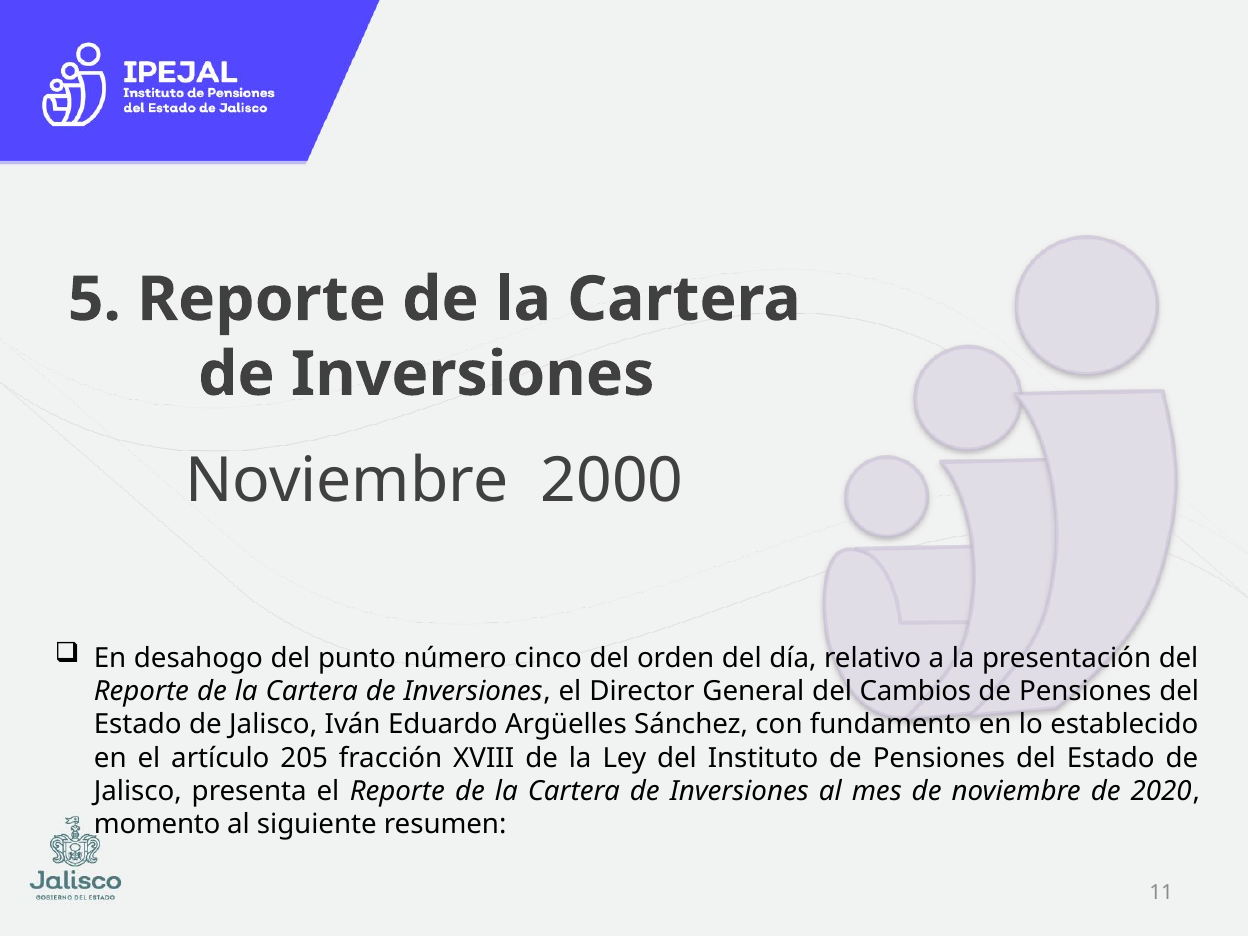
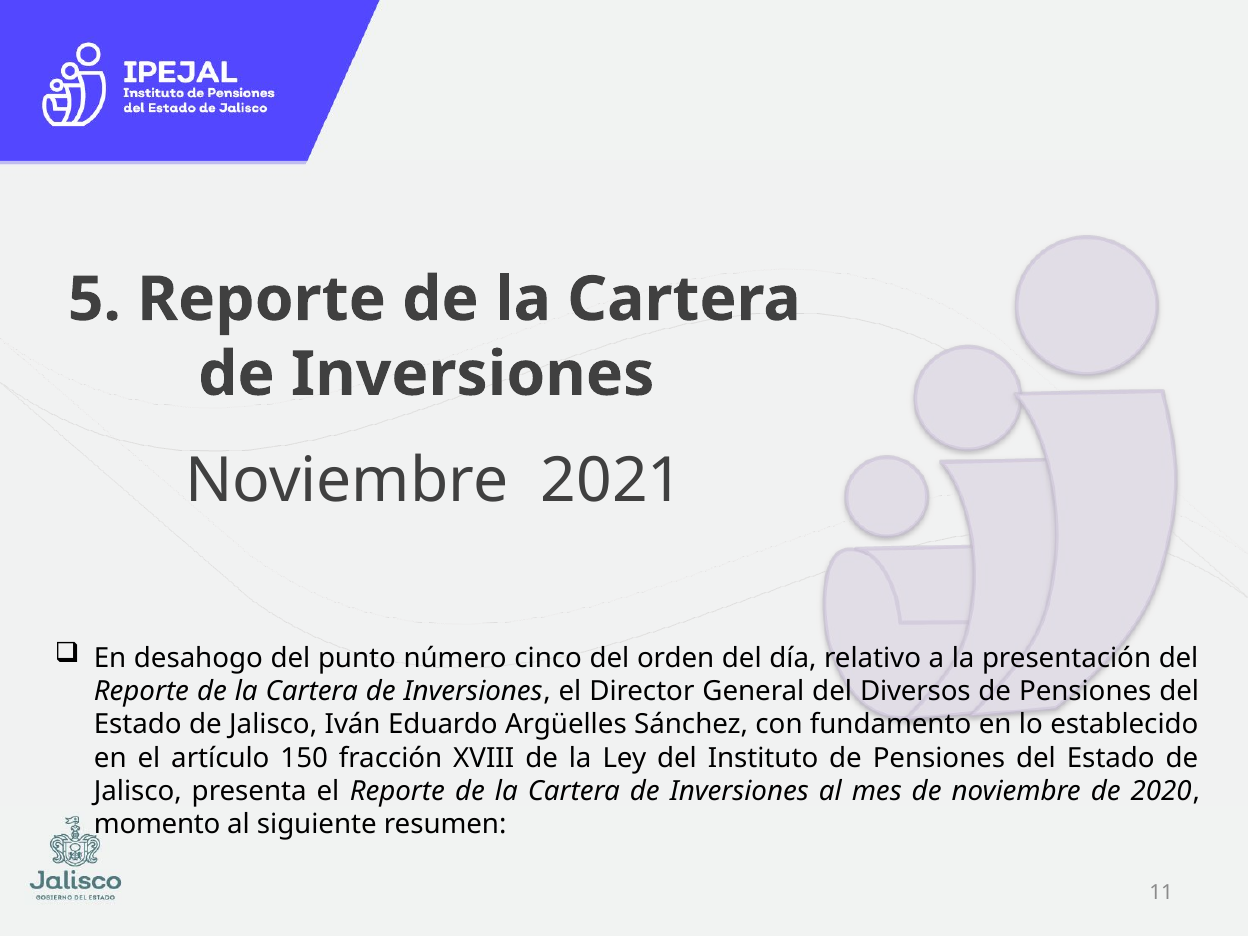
2000: 2000 -> 2021
Cambios: Cambios -> Diversos
205: 205 -> 150
